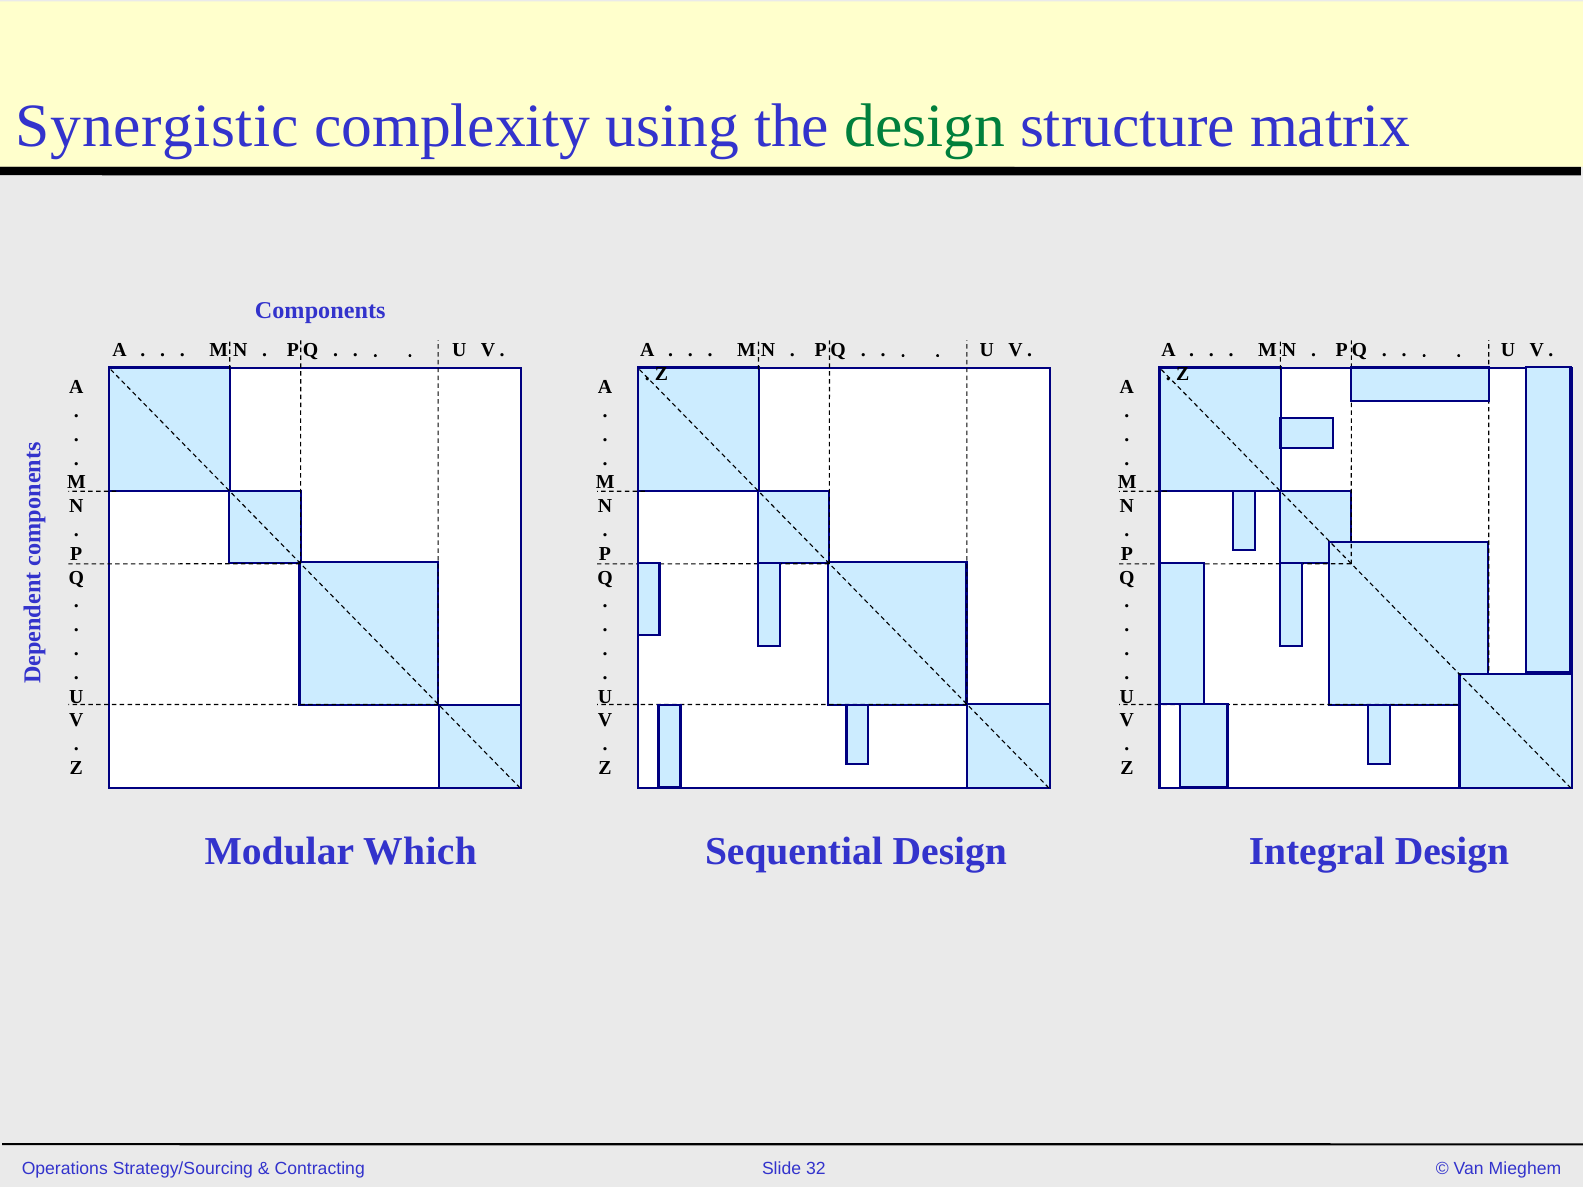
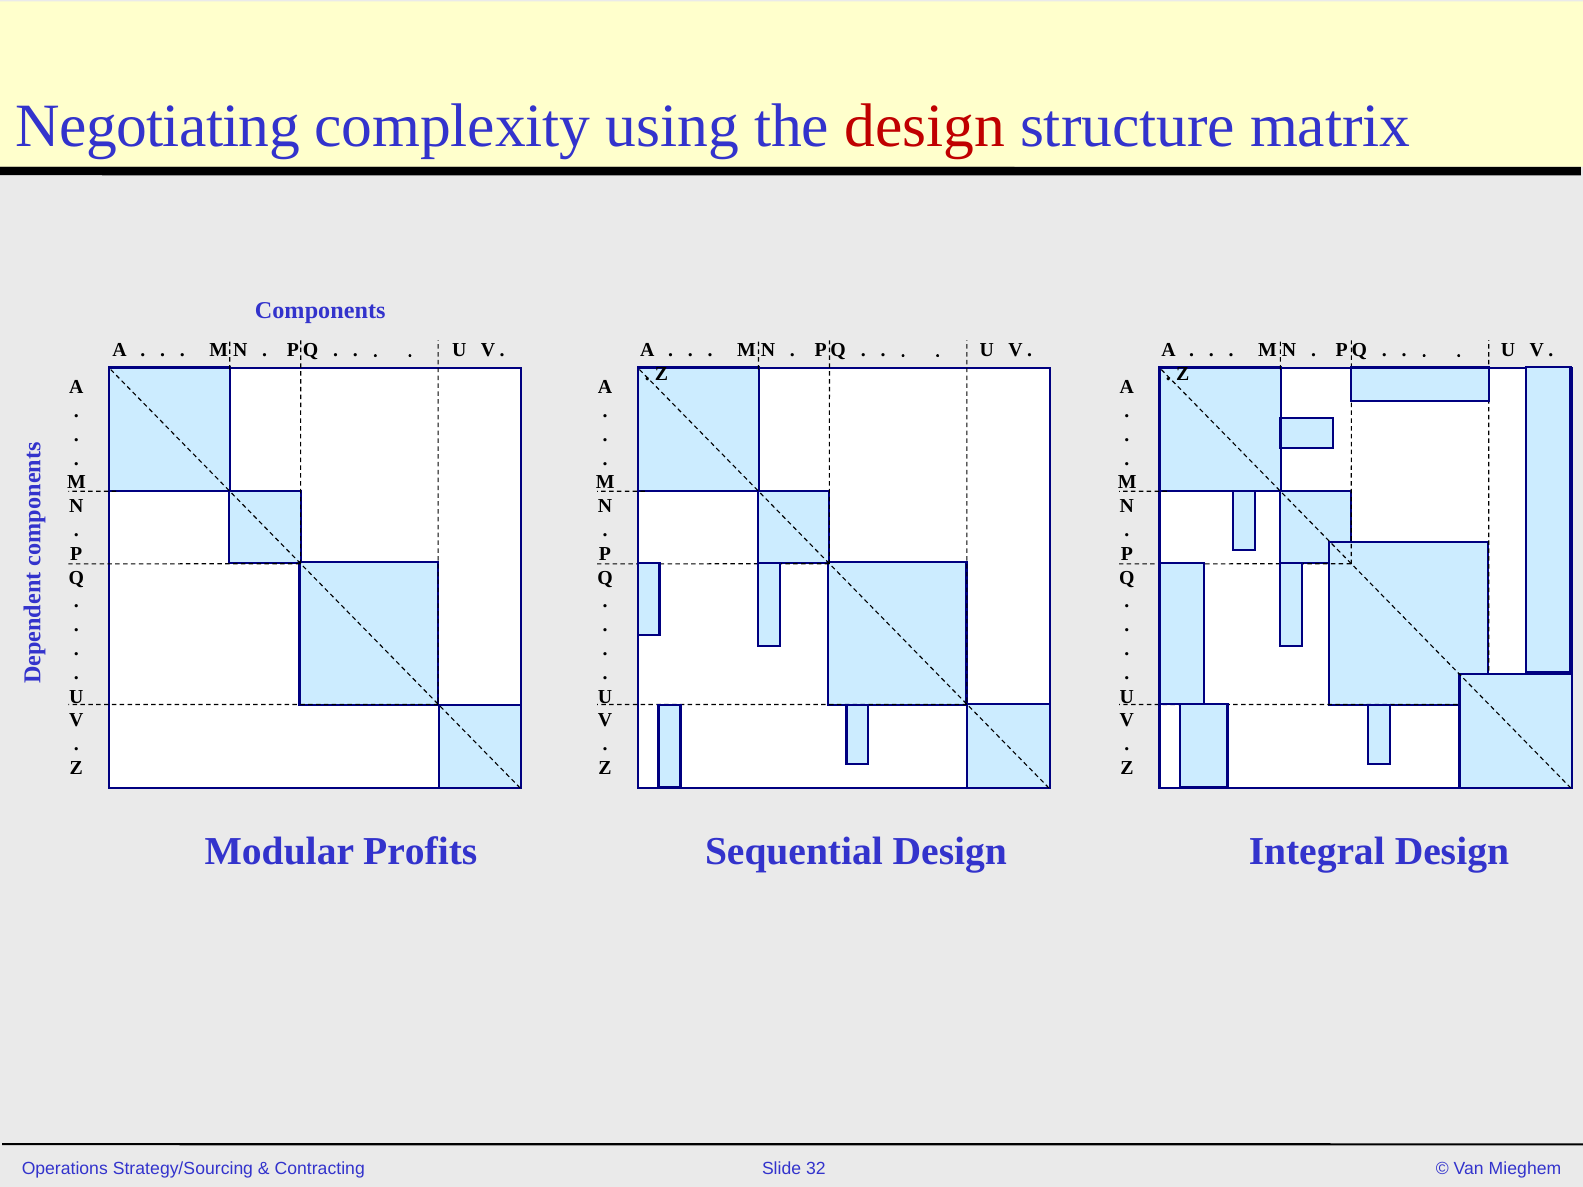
Synergistic: Synergistic -> Negotiating
design at (925, 126) colour: green -> red
Which: Which -> Profits
